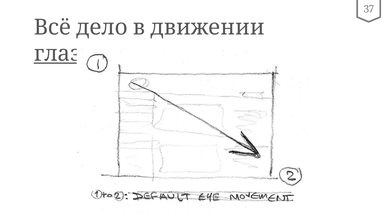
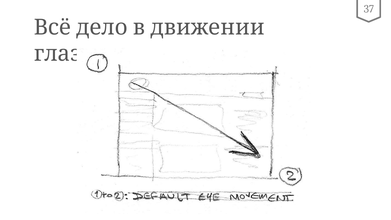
глаз underline: present -> none
